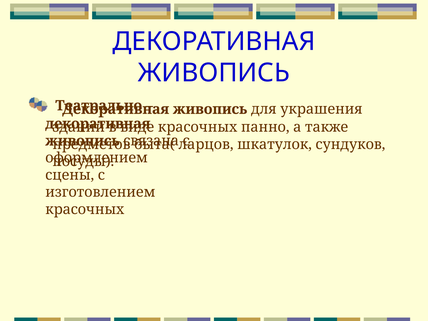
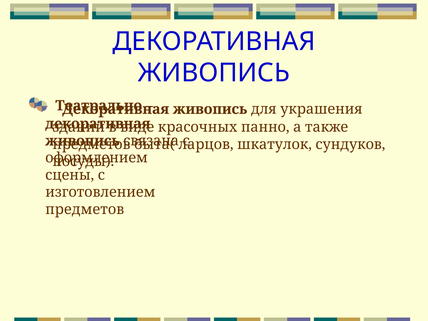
красочных at (85, 209): красочных -> предметов
